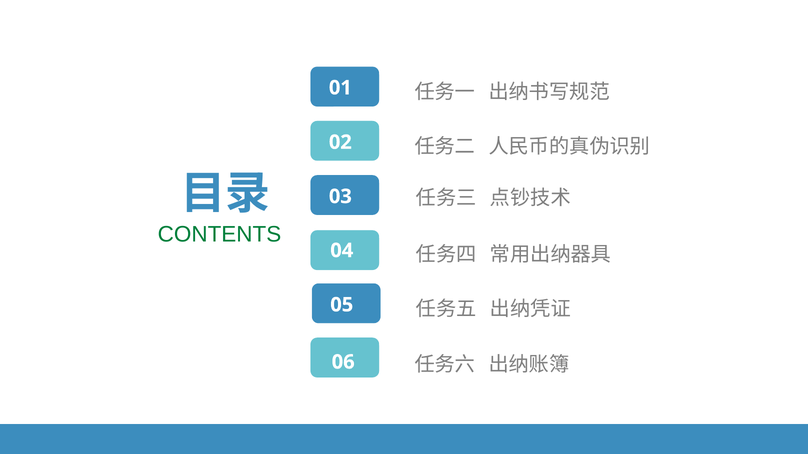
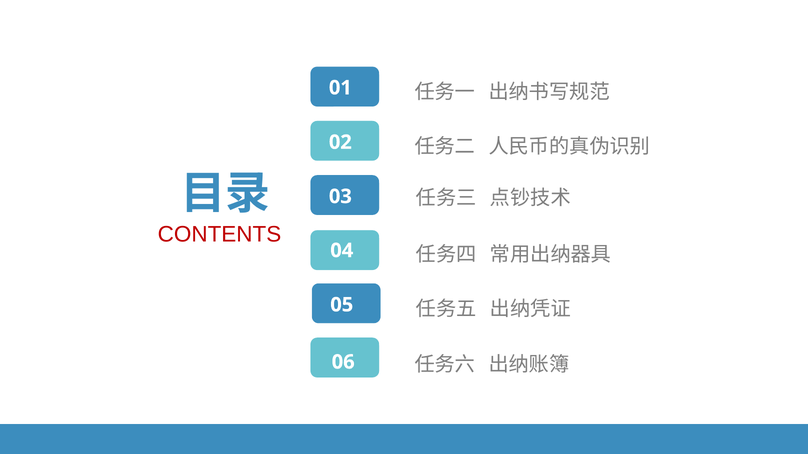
CONTENTS colour: green -> red
